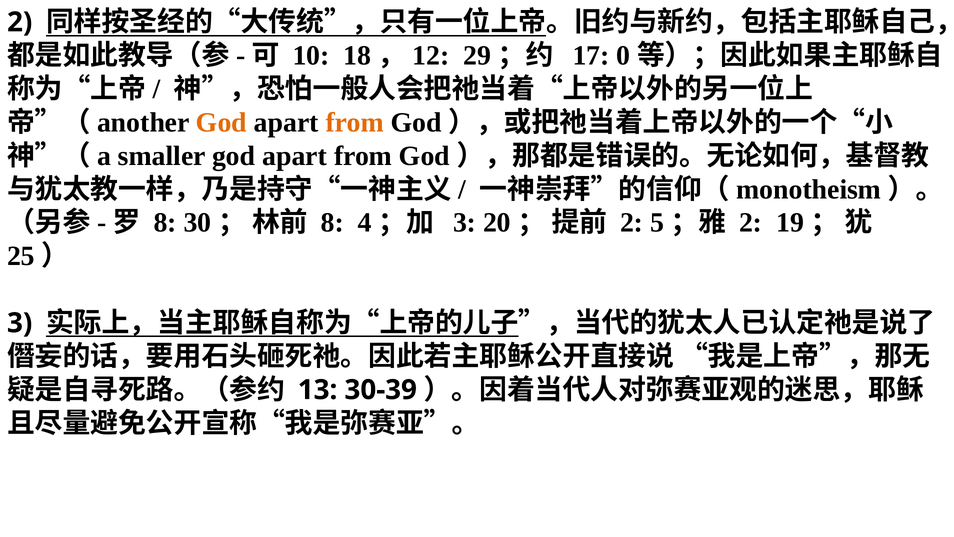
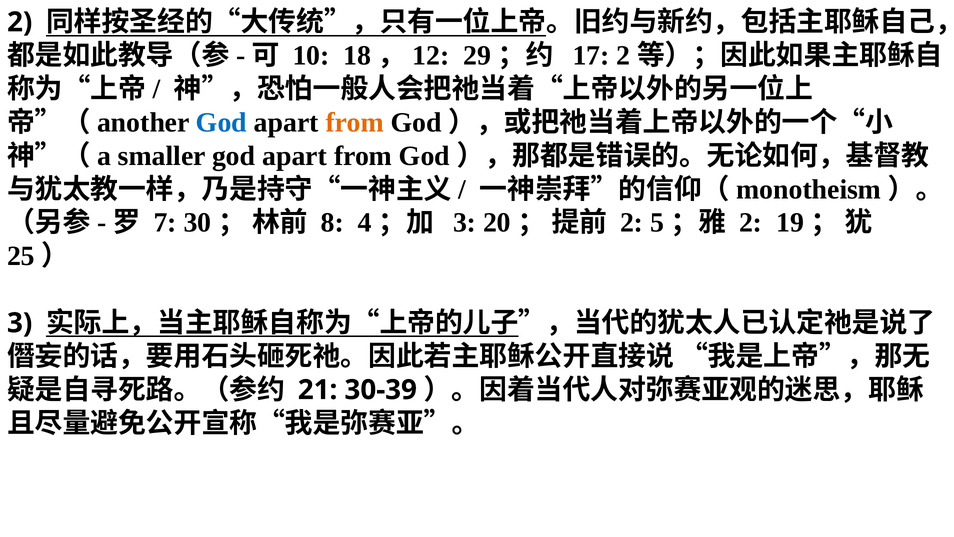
17 0: 0 -> 2
God at (221, 122) colour: orange -> blue
8 at (165, 223): 8 -> 7
13: 13 -> 21
